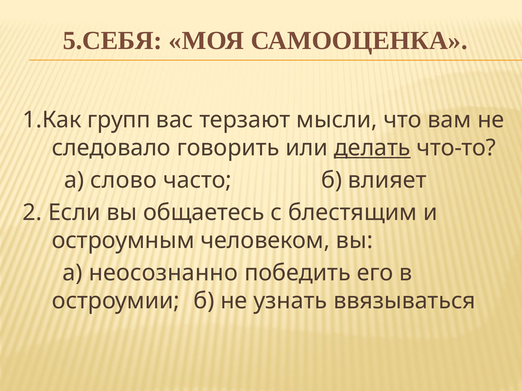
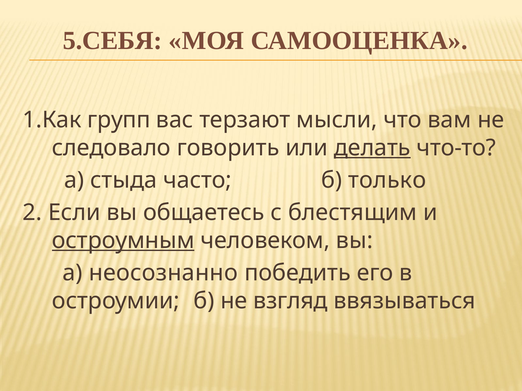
слово: слово -> стыда
влияет: влияет -> только
остроумным underline: none -> present
узнать: узнать -> взгляд
